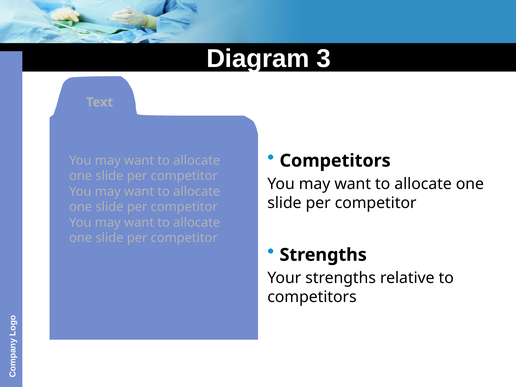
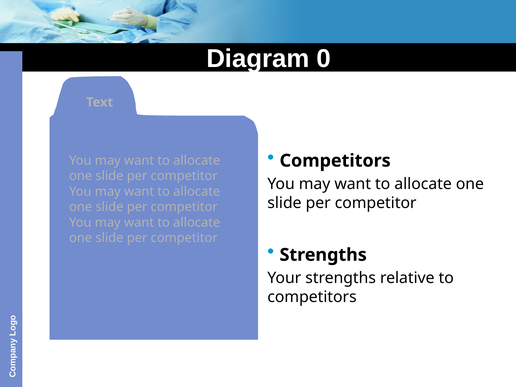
3: 3 -> 0
